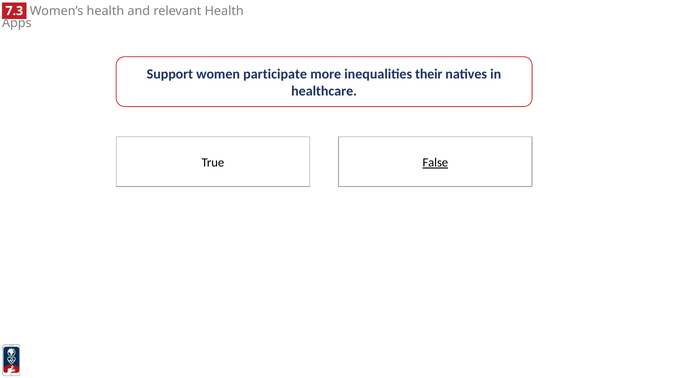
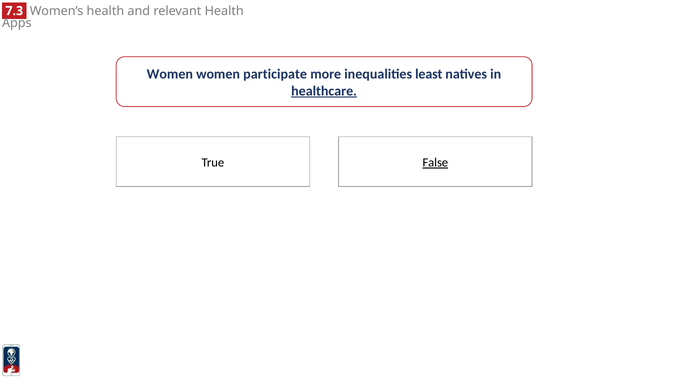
Support at (170, 74): Support -> Women
their: their -> least
healthcare underline: none -> present
